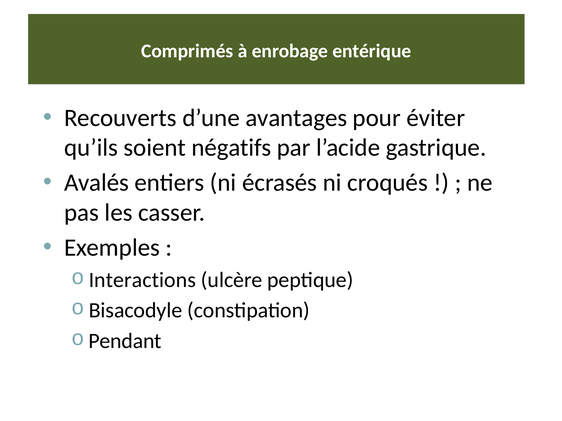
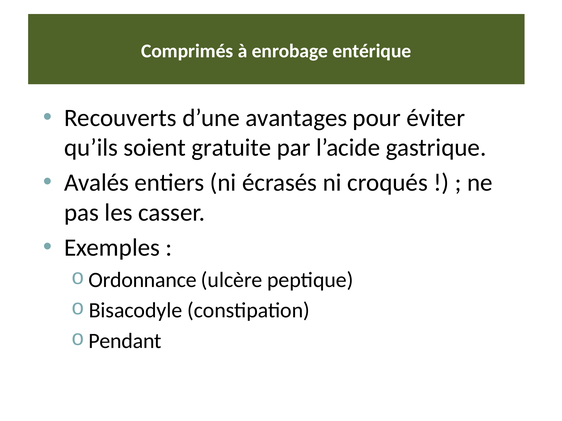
négatifs: négatifs -> gratuite
Interactions: Interactions -> Ordonnance
